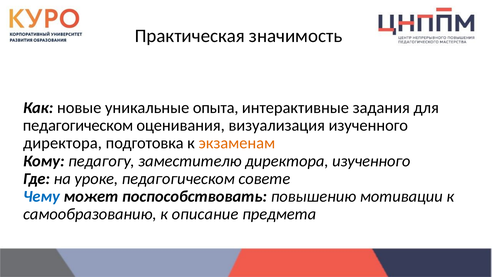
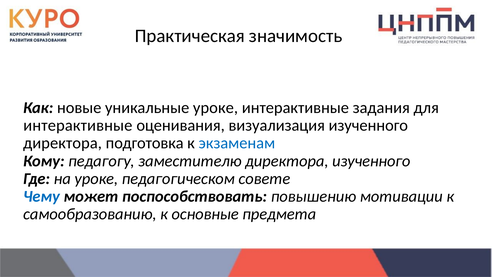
уникальные опыта: опыта -> уроке
педагогическом at (78, 125): педагогическом -> интерактивные
экзаменам colour: orange -> blue
описание: описание -> основные
